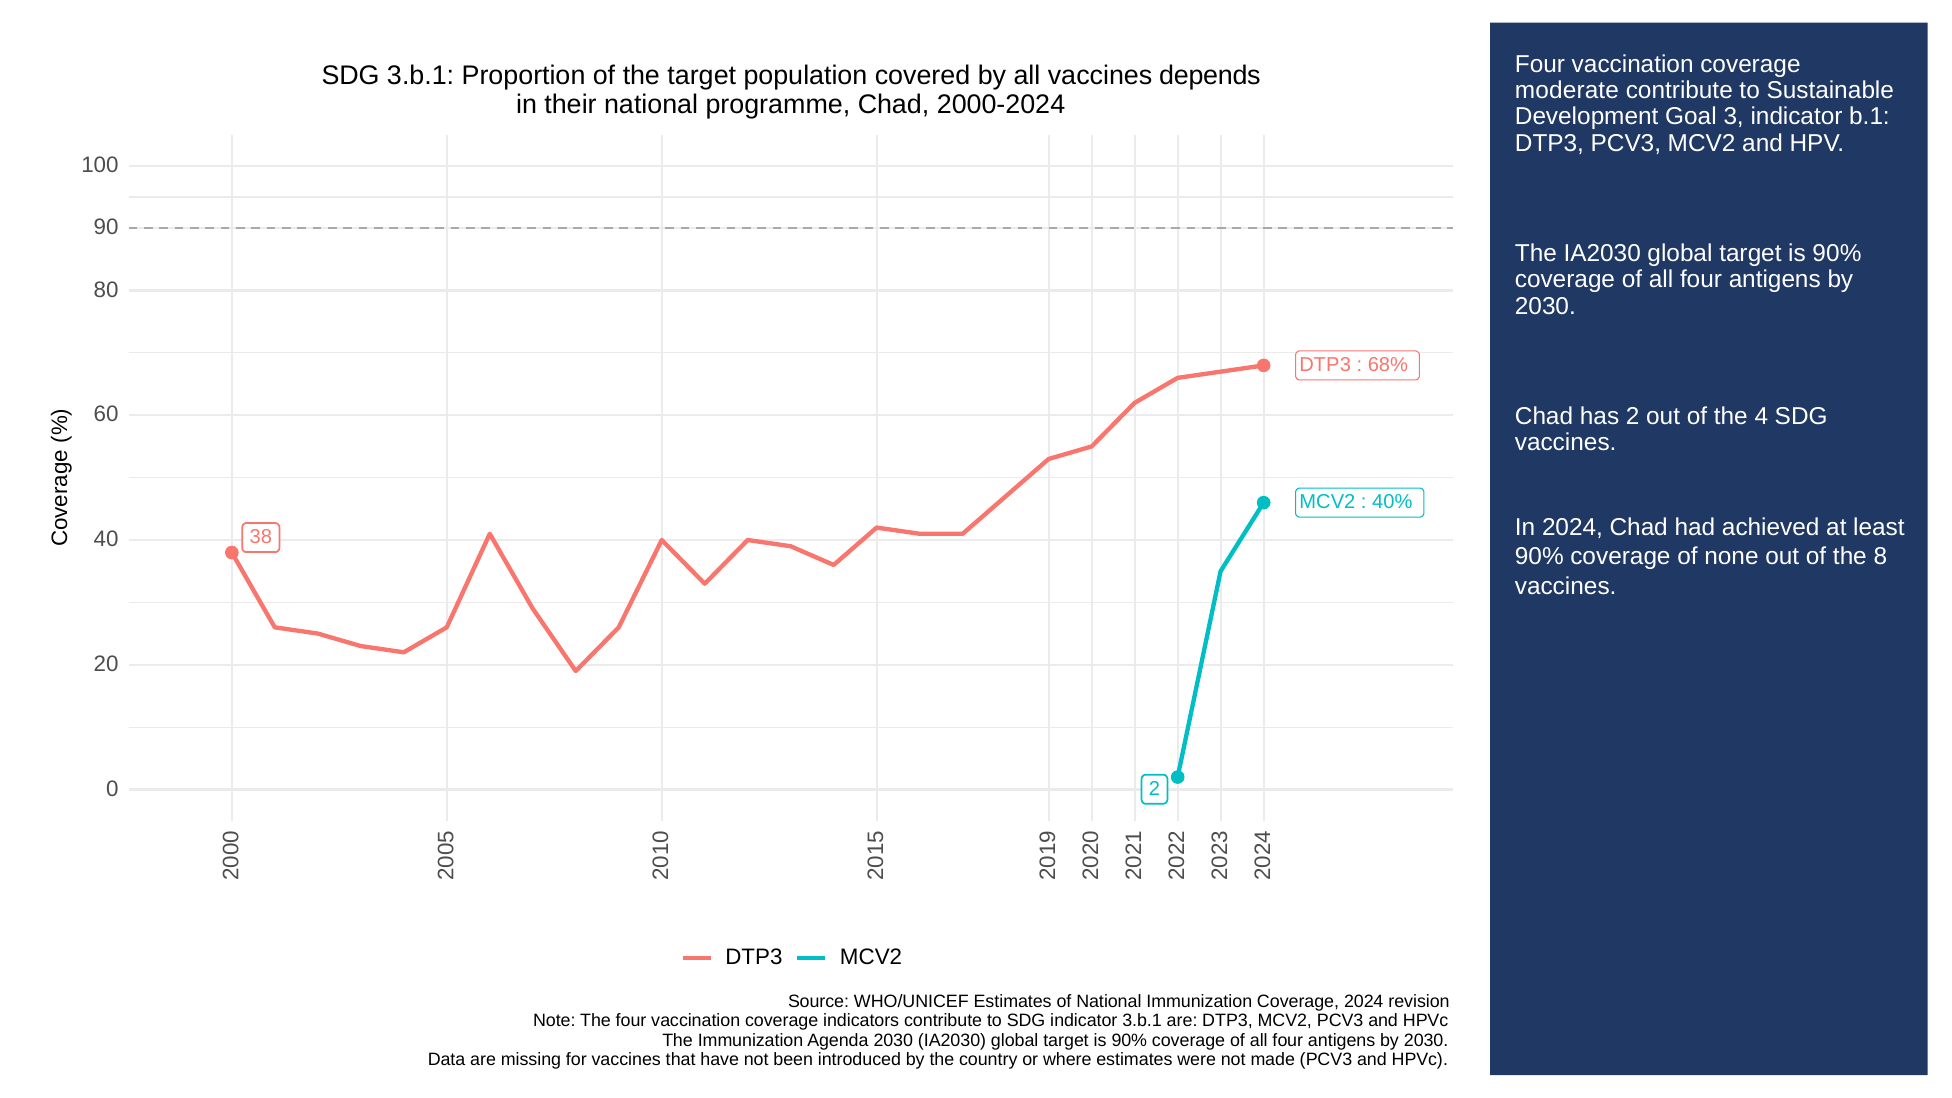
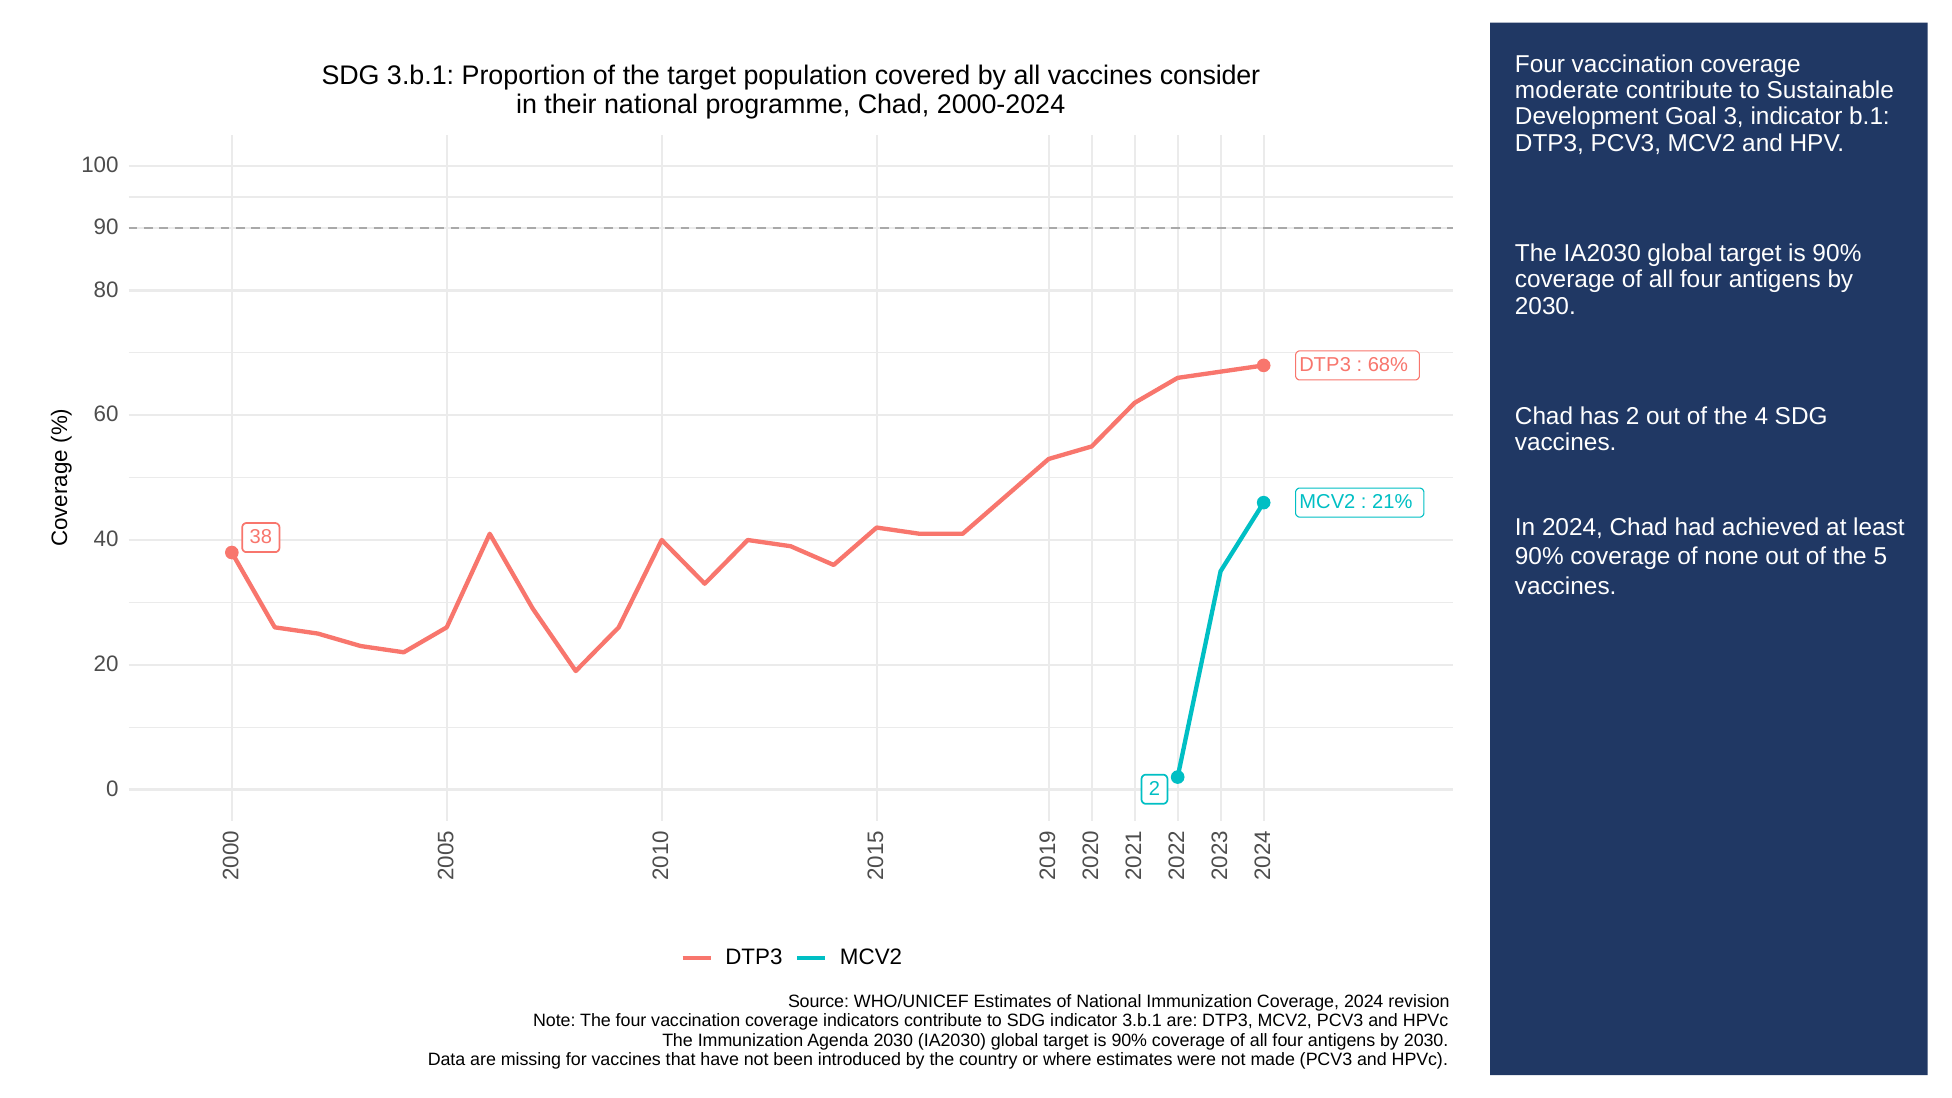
depends: depends -> consider
40%: 40% -> 21%
the 8: 8 -> 5
